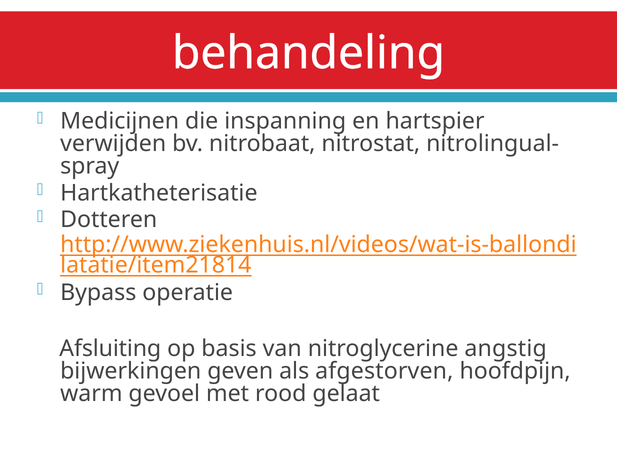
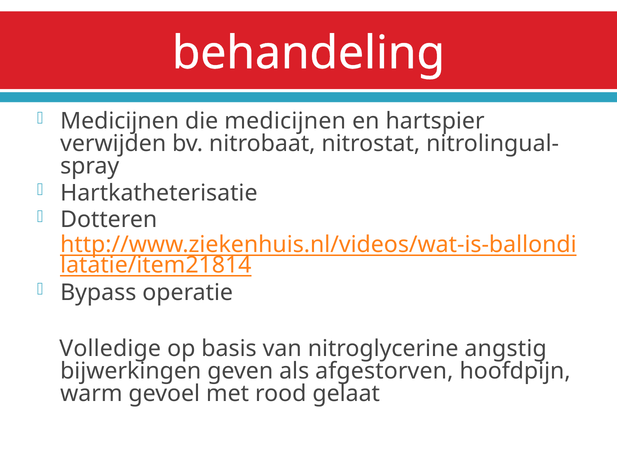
die inspanning: inspanning -> medicijnen
Afsluiting: Afsluiting -> Volledige
